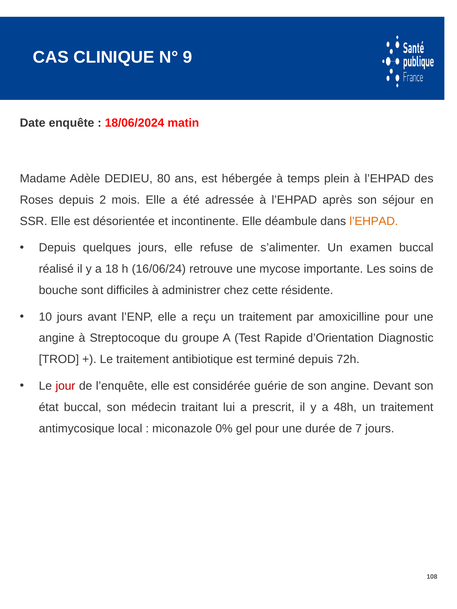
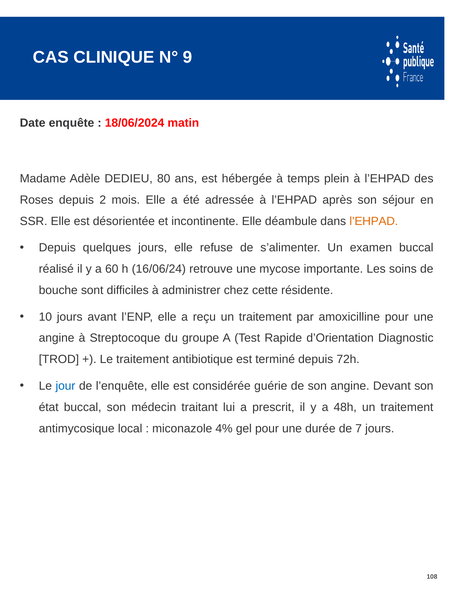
18: 18 -> 60
jour colour: red -> blue
0%: 0% -> 4%
